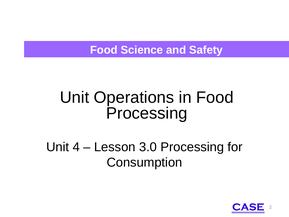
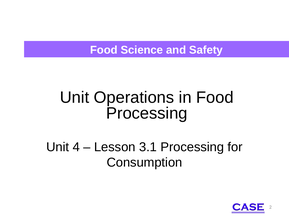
3.0: 3.0 -> 3.1
